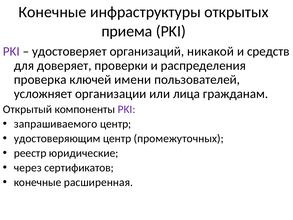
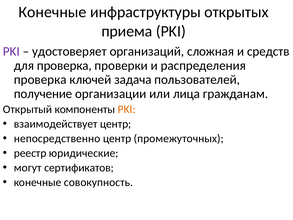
никакой: никакой -> сложная
для доверяет: доверяет -> проверка
имени: имени -> задача
усложняет: усложняет -> получение
PKI at (127, 109) colour: purple -> orange
запрашиваемого: запрашиваемого -> взаимодействует
удостоверяющим: удостоверяющим -> непосредственно
через: через -> могут
расширенная: расширенная -> совокупность
